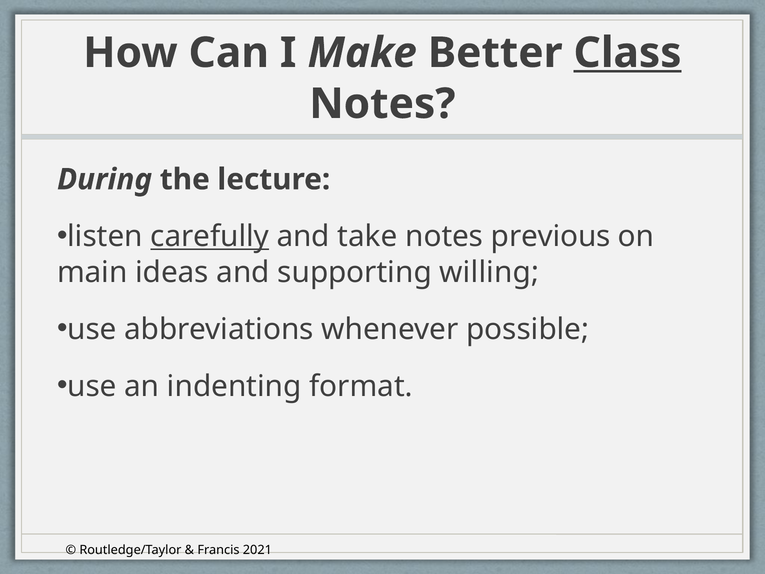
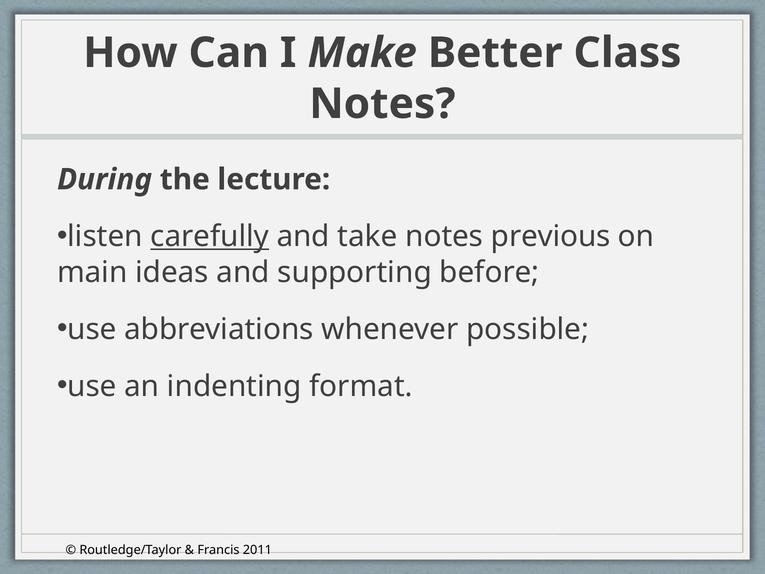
Class underline: present -> none
willing: willing -> before
2021: 2021 -> 2011
